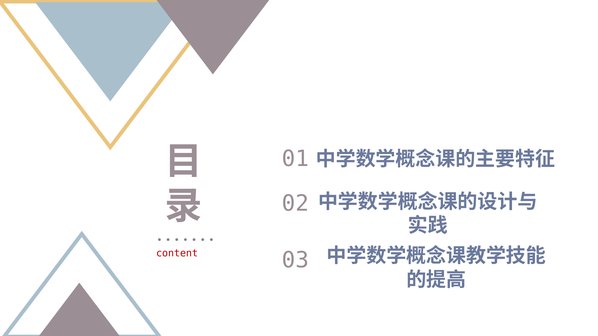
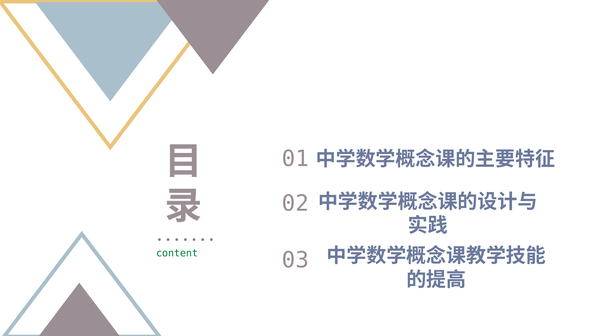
content colour: red -> green
